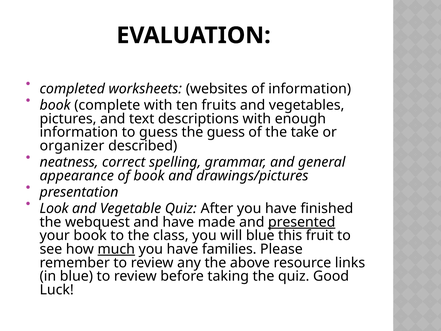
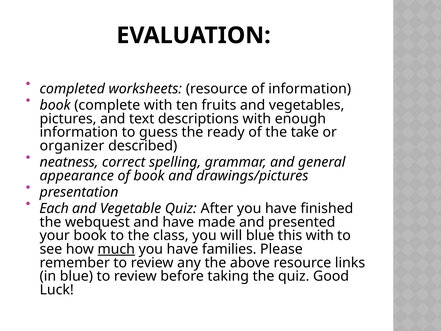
worksheets websites: websites -> resource
the guess: guess -> ready
Look: Look -> Each
presented underline: present -> none
this fruit: fruit -> with
